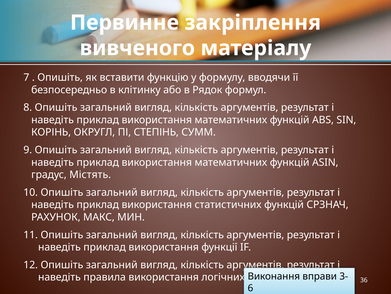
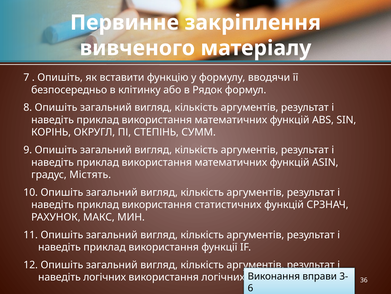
наведіть правила: правила -> логічних
